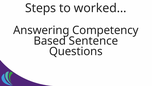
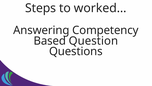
Sentence: Sentence -> Question
